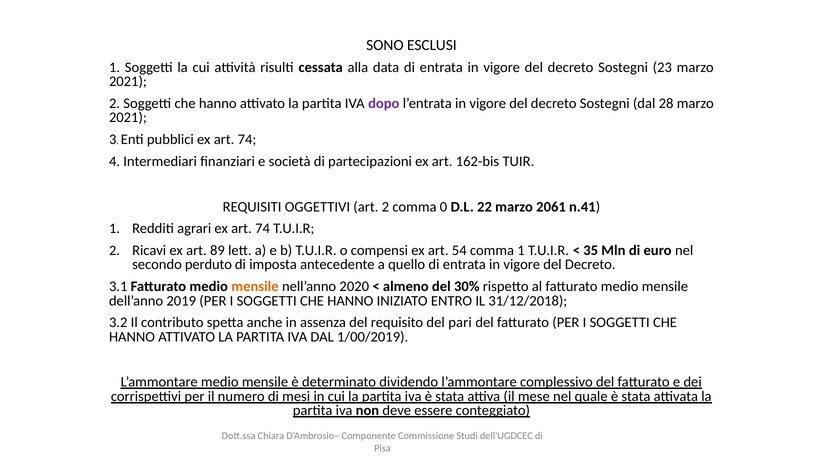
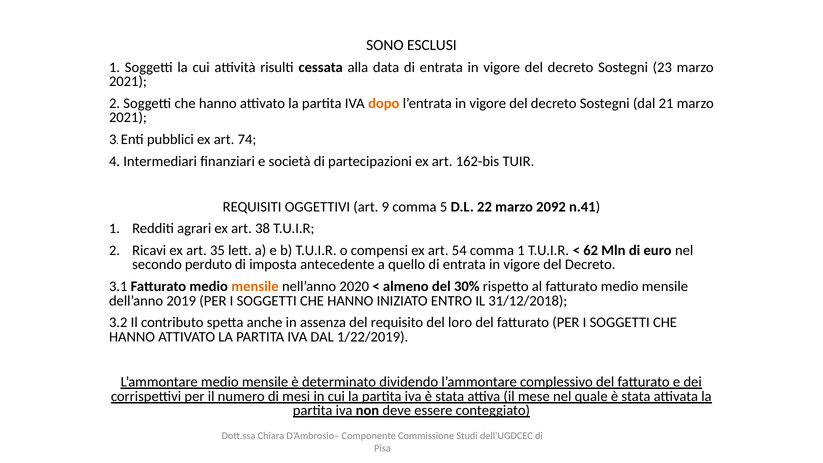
dopo colour: purple -> orange
28: 28 -> 21
art 2: 2 -> 9
0: 0 -> 5
2061: 2061 -> 2092
agrari ex art 74: 74 -> 38
89: 89 -> 35
35: 35 -> 62
pari: pari -> loro
1/00/2019: 1/00/2019 -> 1/22/2019
